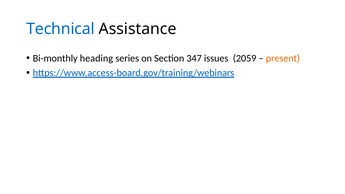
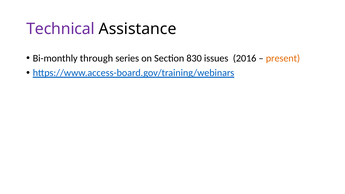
Technical colour: blue -> purple
heading: heading -> through
347: 347 -> 830
2059: 2059 -> 2016
